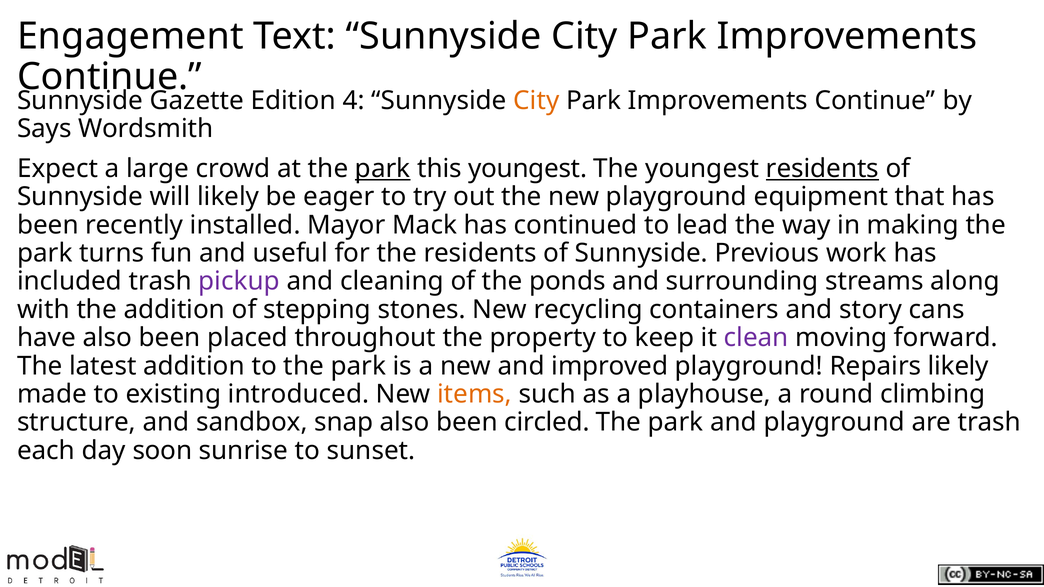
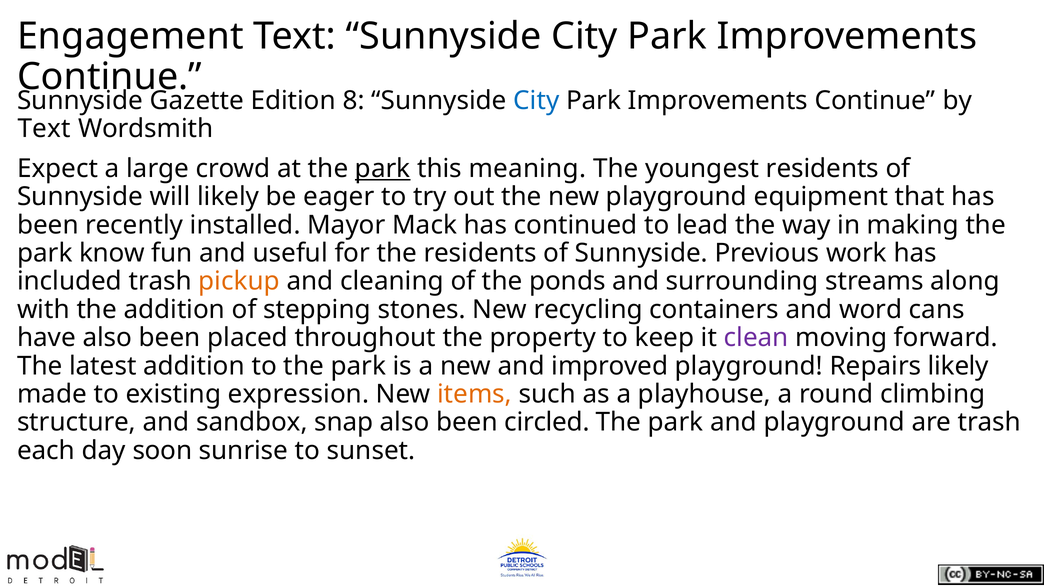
4: 4 -> 8
City at (536, 101) colour: orange -> blue
Says at (44, 129): Says -> Text
this youngest: youngest -> meaning
residents at (822, 169) underline: present -> none
turns: turns -> know
pickup colour: purple -> orange
story: story -> word
introduced: introduced -> expression
